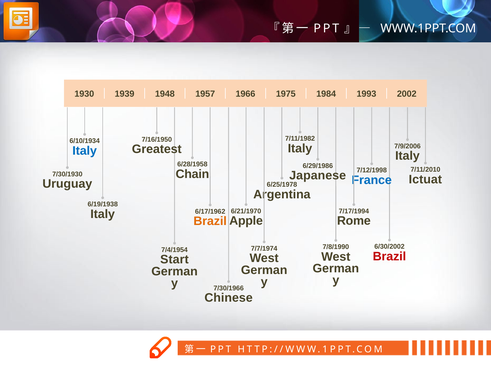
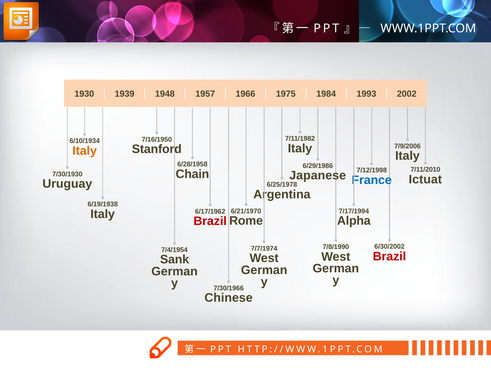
Greatest: Greatest -> Stanford
Italy at (85, 151) colour: blue -> orange
Apple: Apple -> Rome
Rome: Rome -> Alpha
Brazil at (210, 221) colour: orange -> red
Start: Start -> Sank
